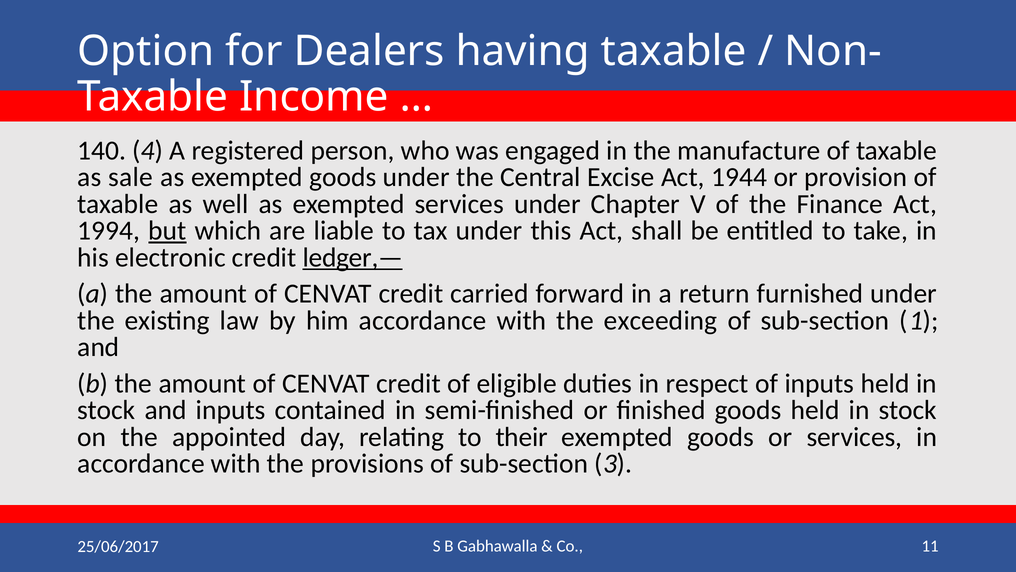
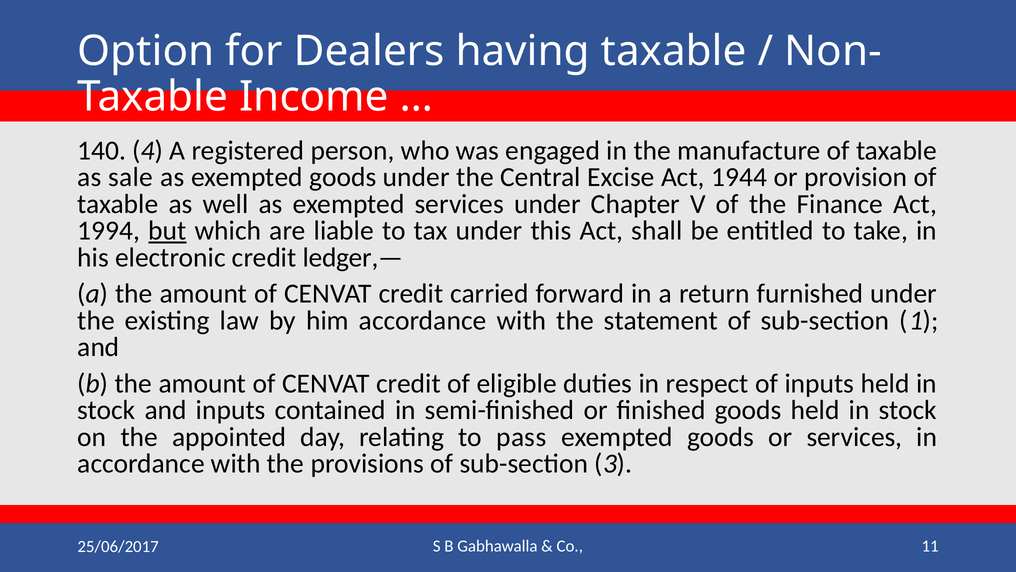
ledger,— underline: present -> none
exceeding: exceeding -> statement
their: their -> pass
